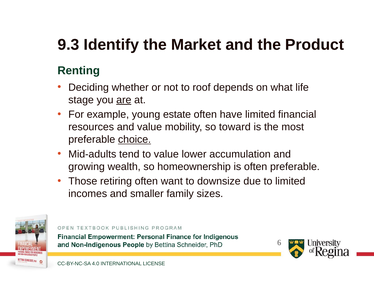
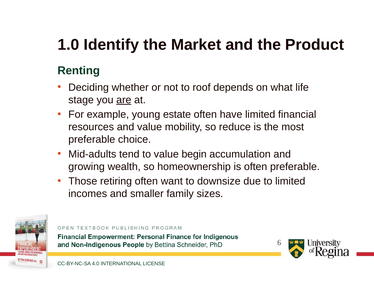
9.3: 9.3 -> 1.0
toward: toward -> reduce
choice underline: present -> none
lower: lower -> begin
